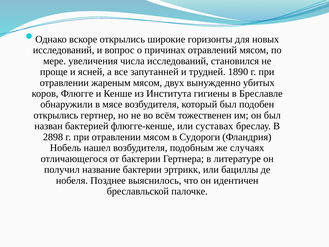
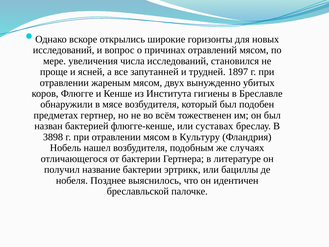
1890: 1890 -> 1897
открылись at (56, 115): открылись -> предметах
2898: 2898 -> 3898
Судороги: Судороги -> Культуру
